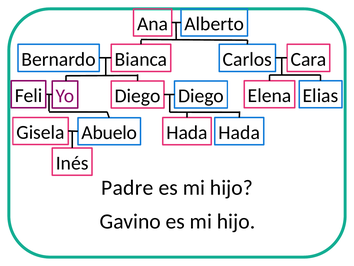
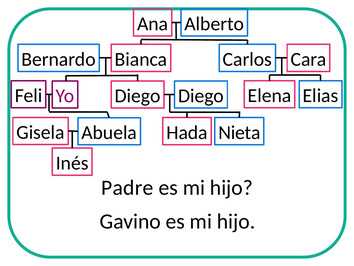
Abuelo: Abuelo -> Abuela
Hada Hada: Hada -> Nieta
